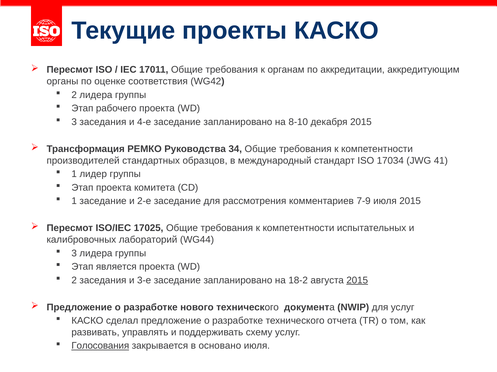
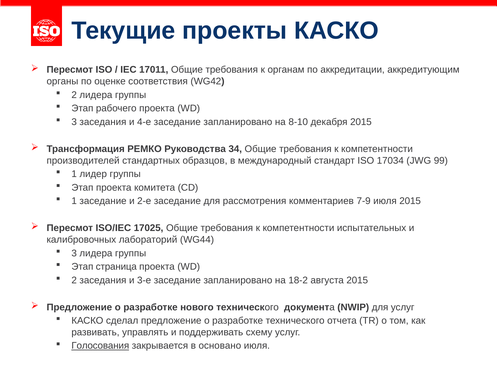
41: 41 -> 99
является: является -> страница
2015 at (357, 281) underline: present -> none
